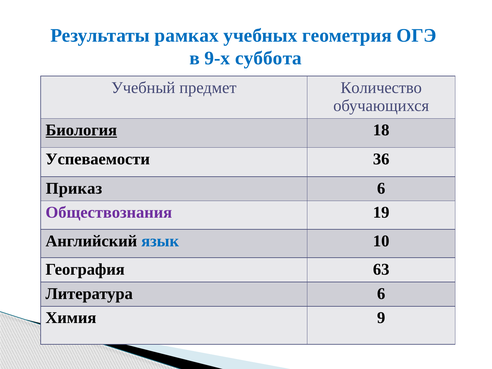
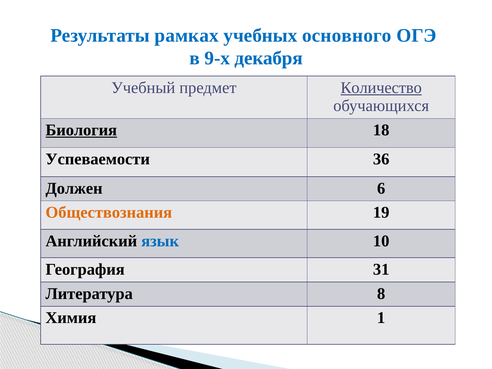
геометрия: геометрия -> основного
суббота: суббота -> декабря
Количество underline: none -> present
Приказ: Приказ -> Должен
Обществознания colour: purple -> orange
63: 63 -> 31
Литература 6: 6 -> 8
9: 9 -> 1
